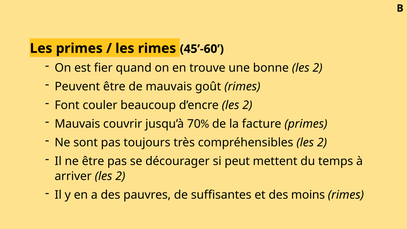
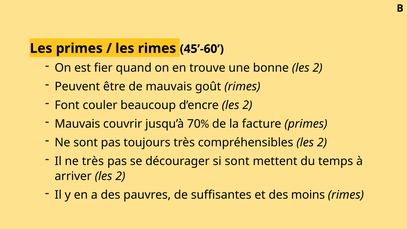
ne être: être -> très
si peut: peut -> sont
